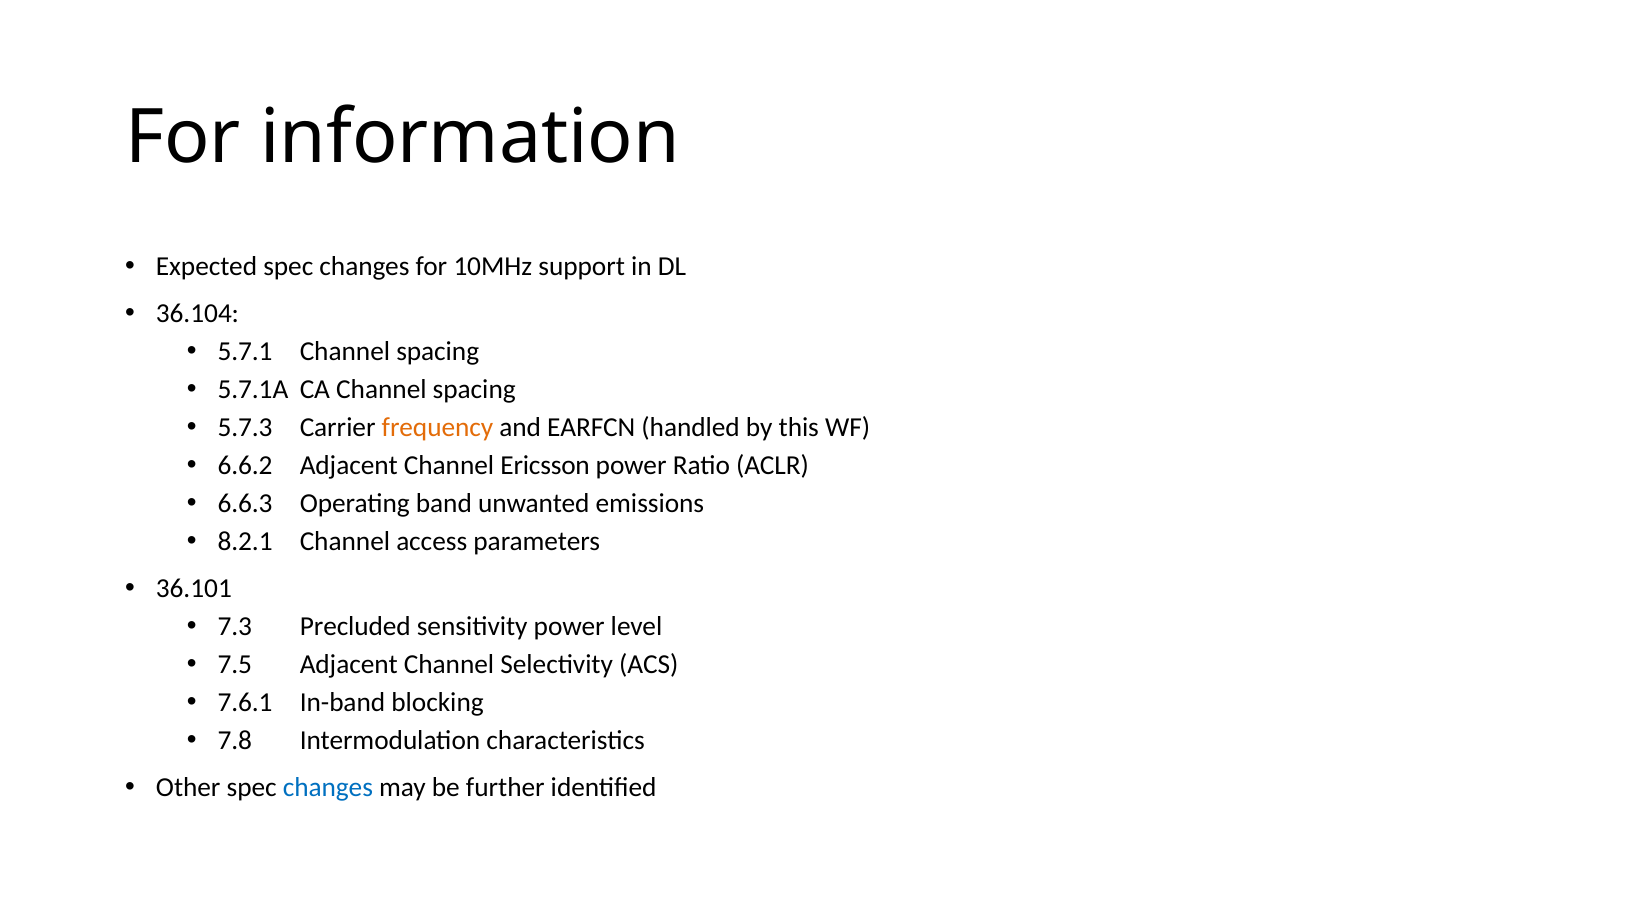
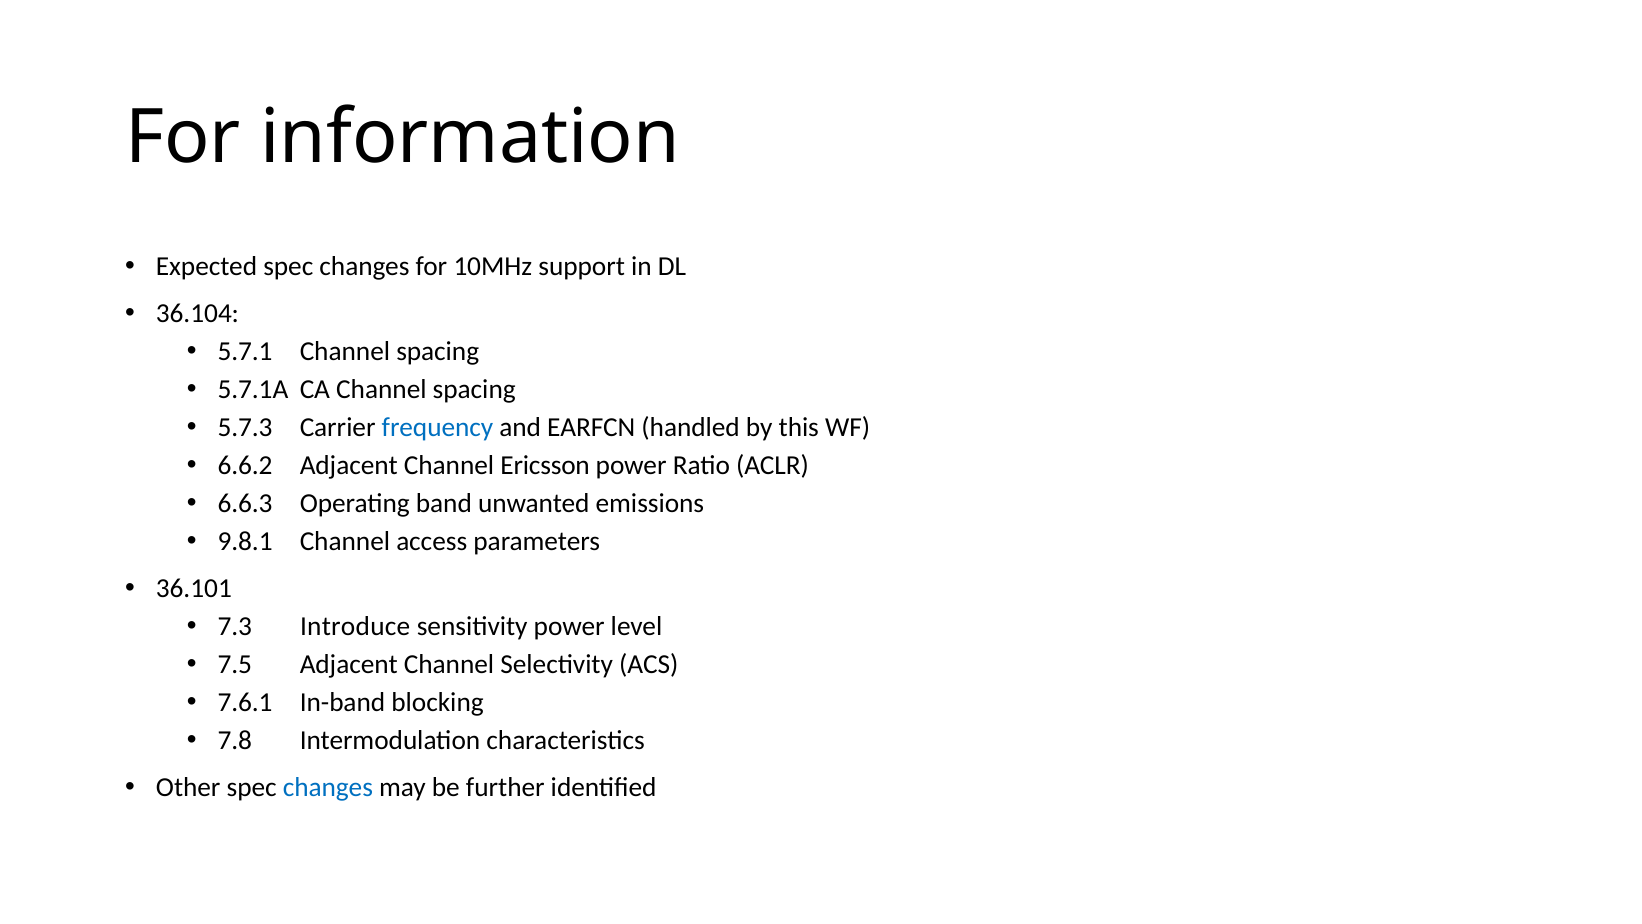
frequency colour: orange -> blue
8.2.1: 8.2.1 -> 9.8.1
Precluded: Precluded -> Introduce
